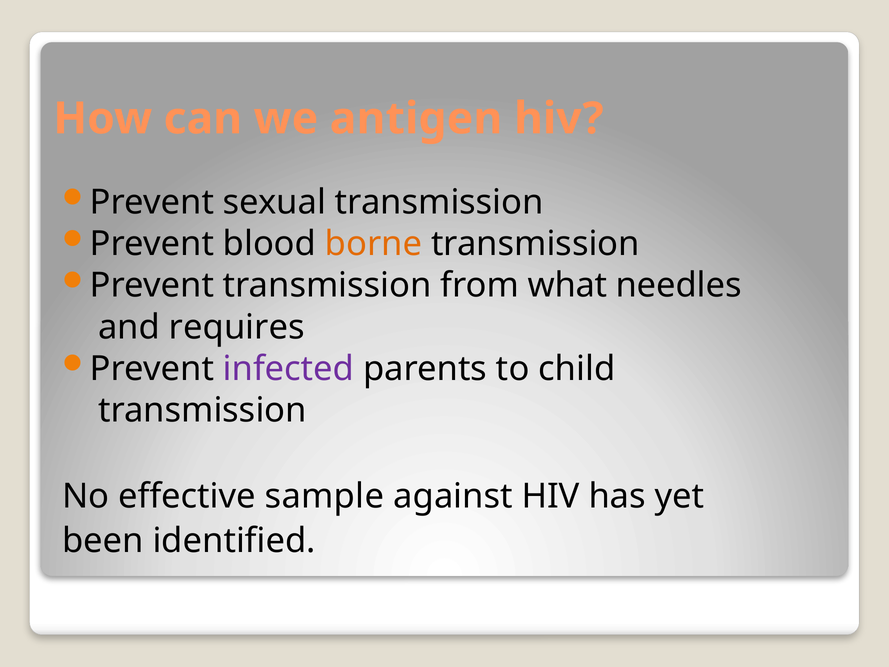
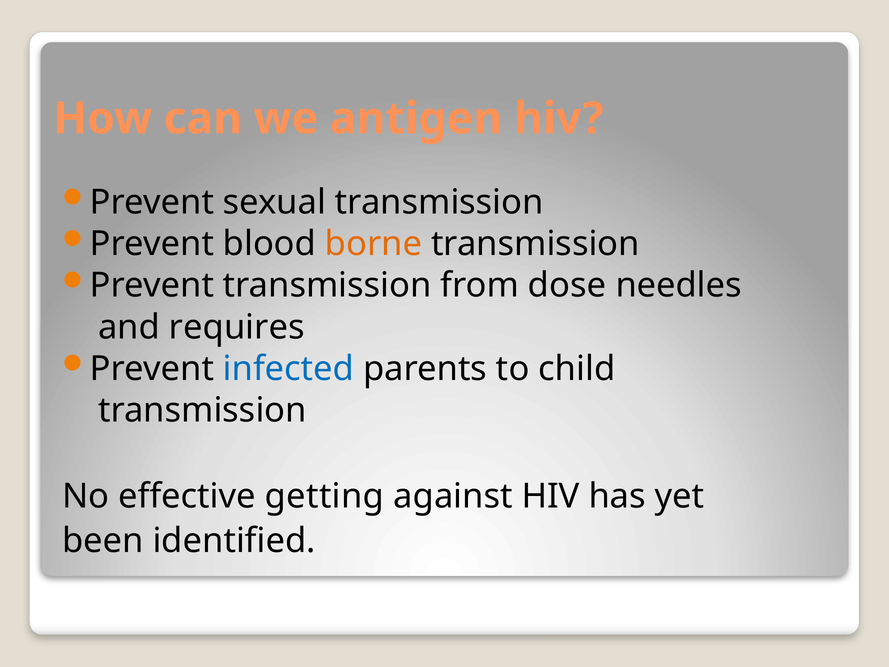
what: what -> dose
infected colour: purple -> blue
sample: sample -> getting
